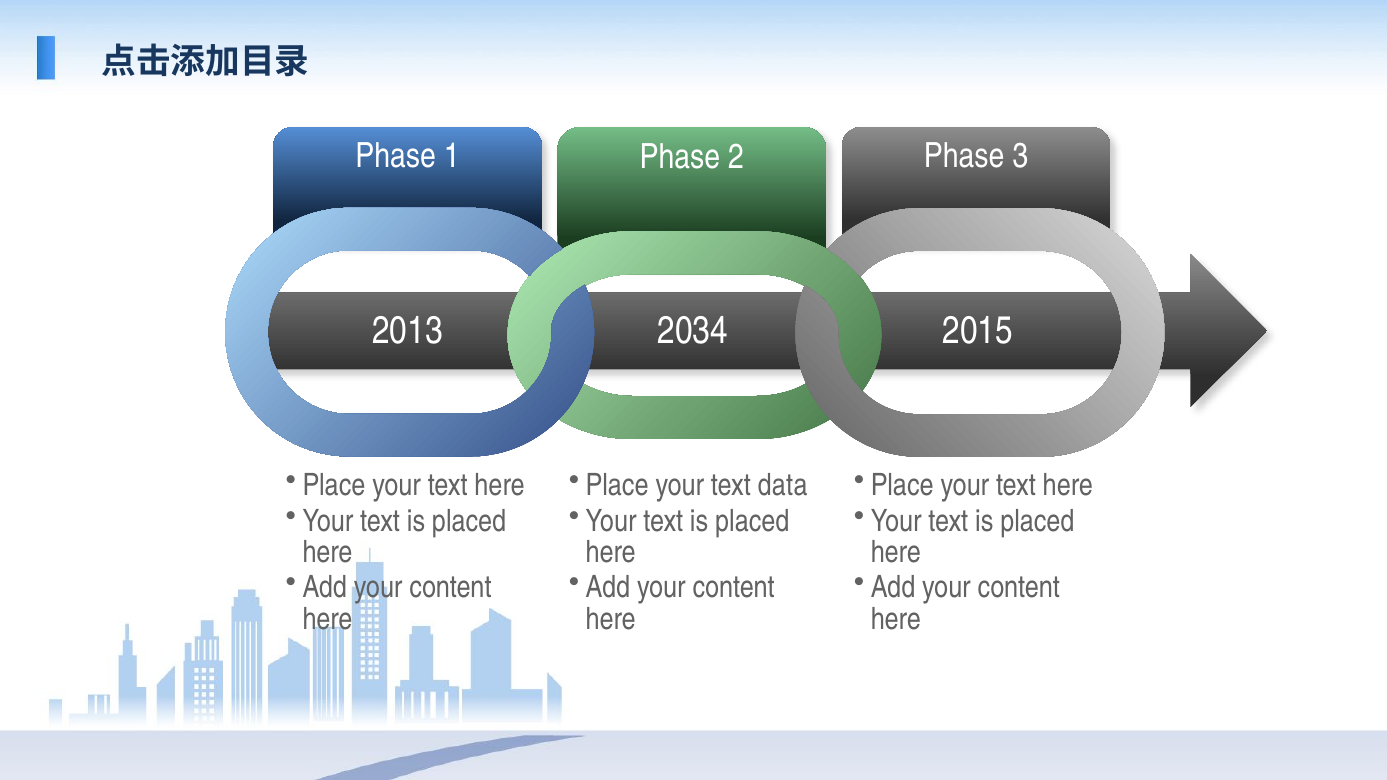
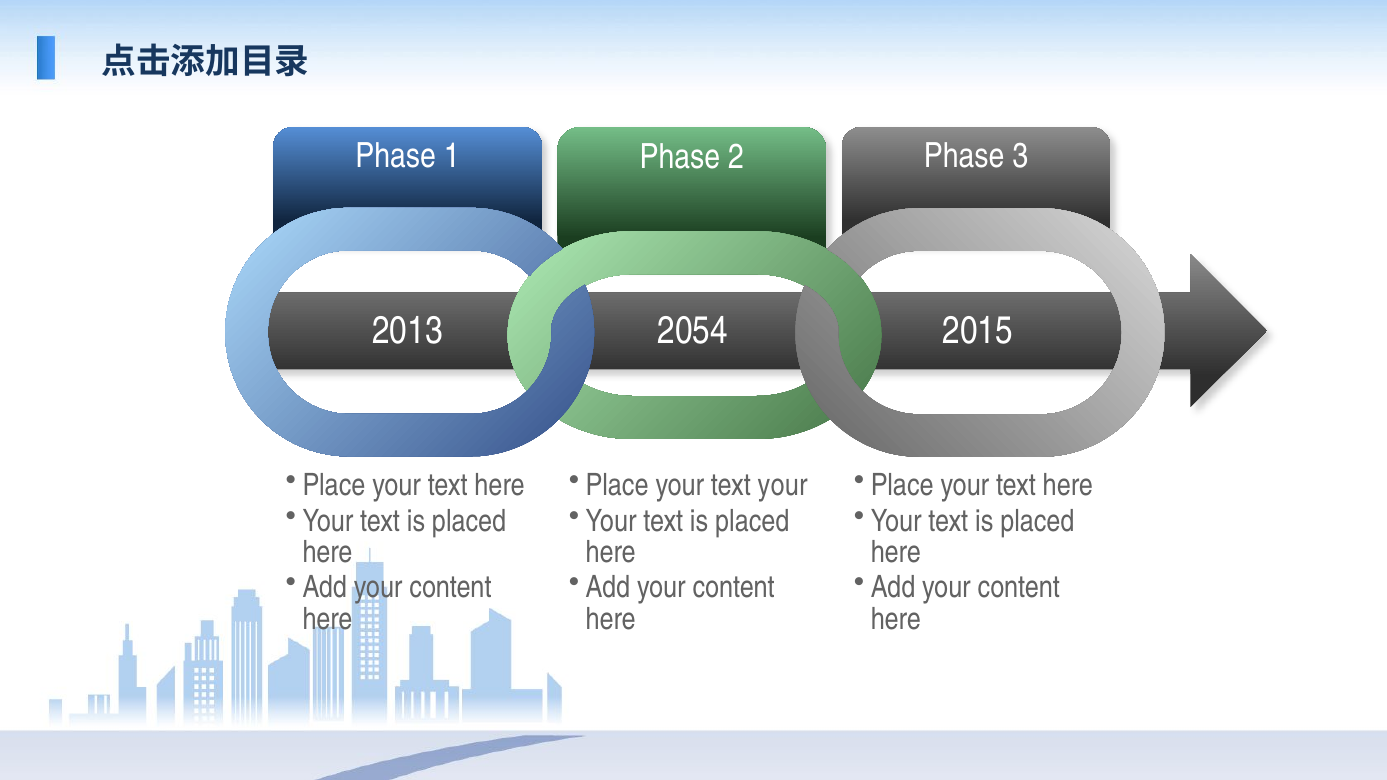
2034: 2034 -> 2054
text data: data -> your
